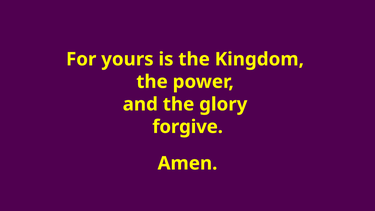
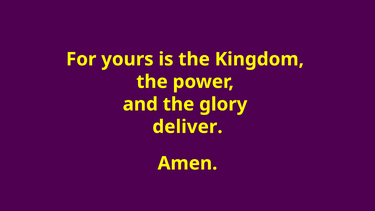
forgive: forgive -> deliver
